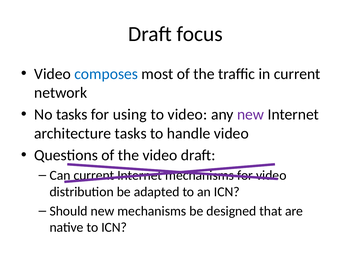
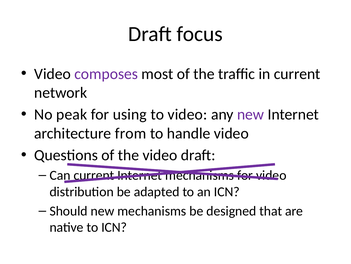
composes colour: blue -> purple
No tasks: tasks -> peak
architecture tasks: tasks -> from
